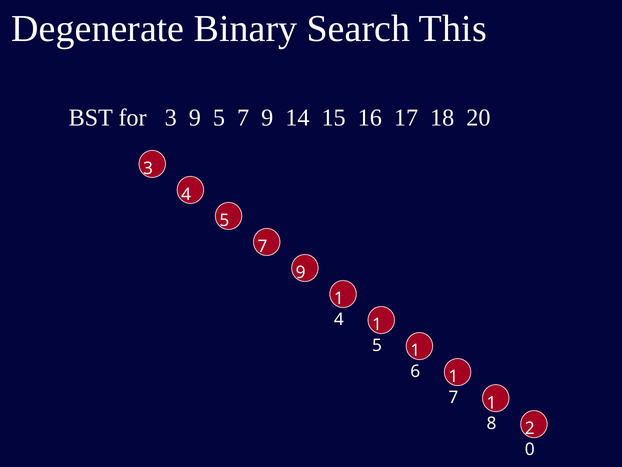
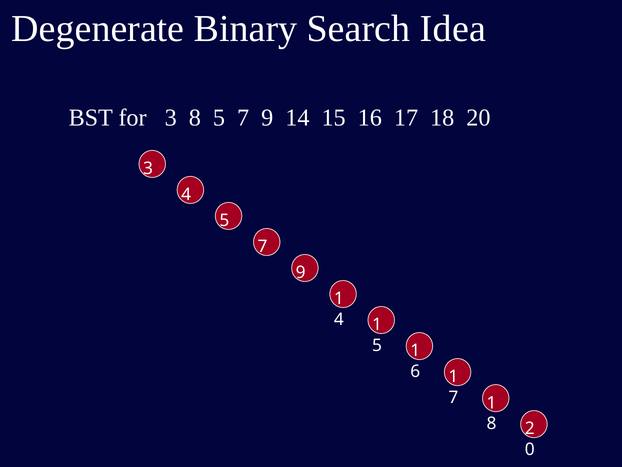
This: This -> Idea
3 9: 9 -> 8
